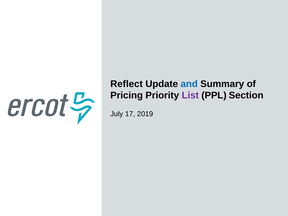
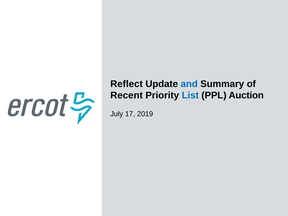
Pricing: Pricing -> Recent
List colour: purple -> blue
Section: Section -> Auction
